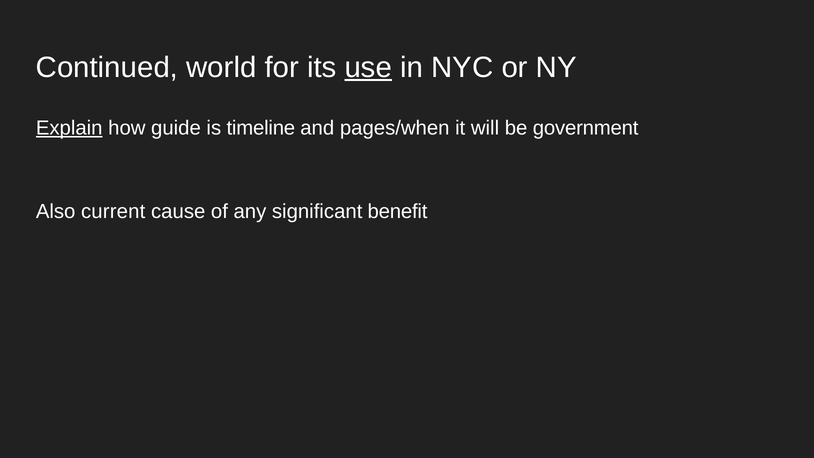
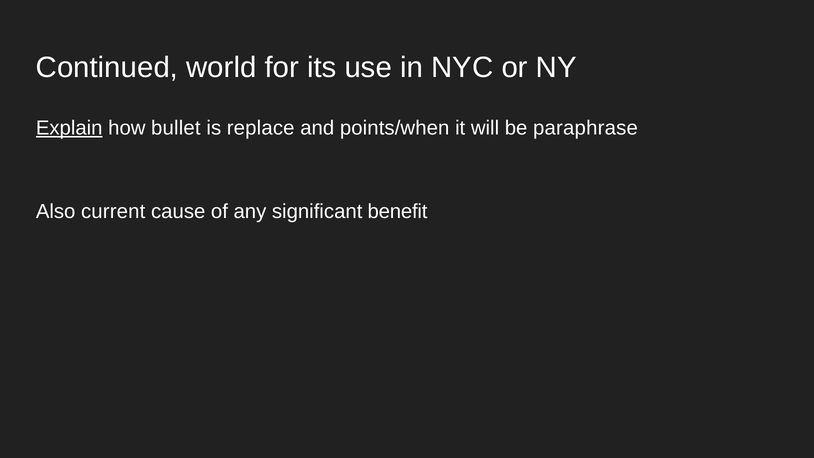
use underline: present -> none
guide: guide -> bullet
timeline: timeline -> replace
pages/when: pages/when -> points/when
government: government -> paraphrase
